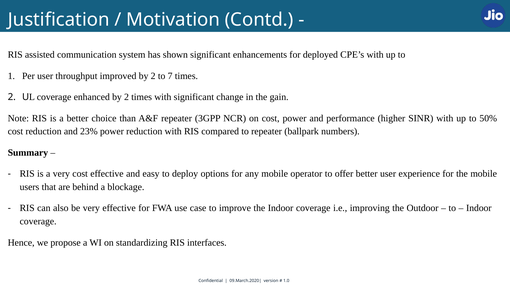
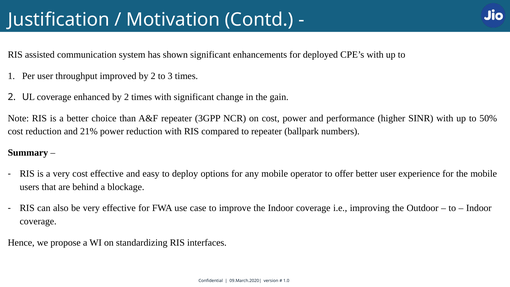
7: 7 -> 3
23%: 23% -> 21%
